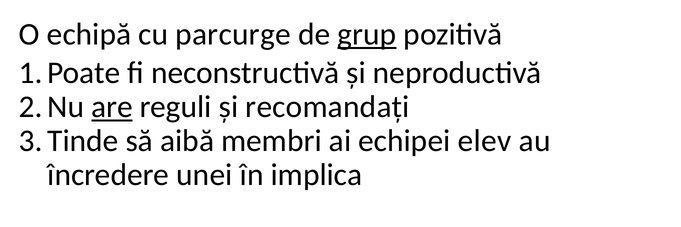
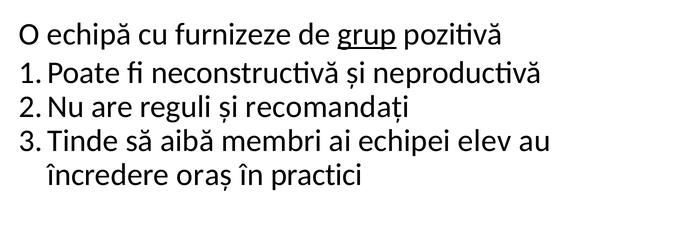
parcurge: parcurge -> furnizeze
are underline: present -> none
unei: unei -> oraș
implica: implica -> practici
